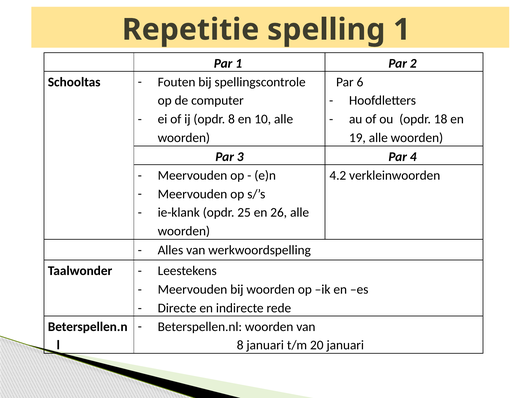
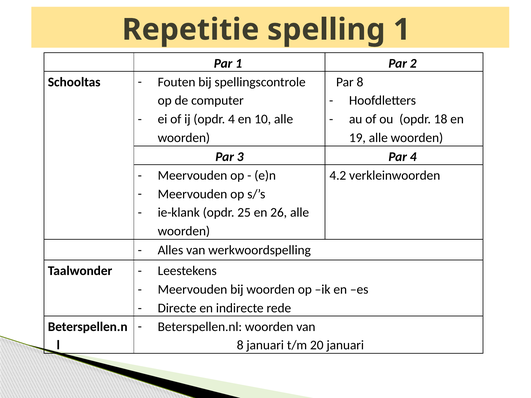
Par 6: 6 -> 8
opdr 8: 8 -> 4
